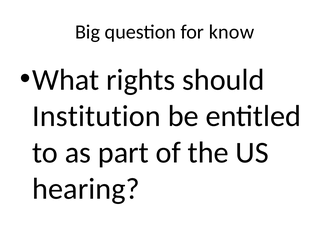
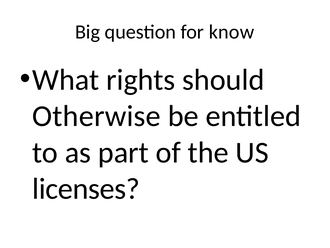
Institution: Institution -> Otherwise
hearing: hearing -> licenses
